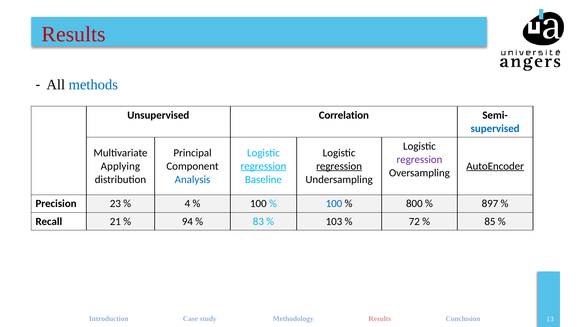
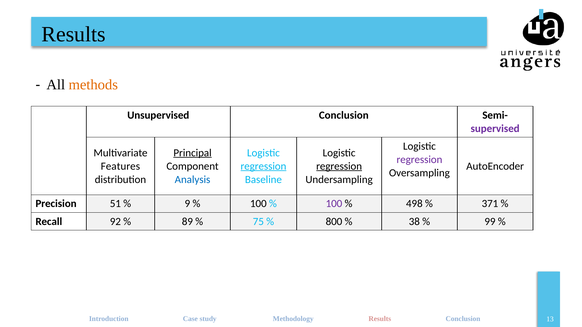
Results at (74, 34) colour: red -> black
methods colour: blue -> orange
Unsupervised Correlation: Correlation -> Conclusion
supervised colour: blue -> purple
Principal underline: none -> present
Applying: Applying -> Features
AutoEncoder underline: present -> none
23: 23 -> 51
4: 4 -> 9
100 at (334, 204) colour: blue -> purple
800: 800 -> 498
897: 897 -> 371
21: 21 -> 92
94: 94 -> 89
83: 83 -> 75
103: 103 -> 800
72: 72 -> 38
85: 85 -> 99
